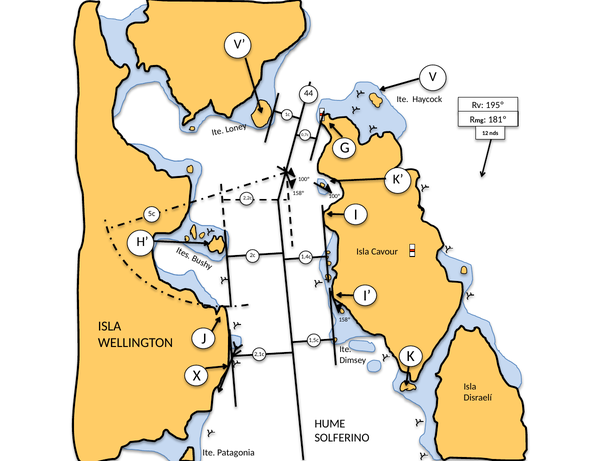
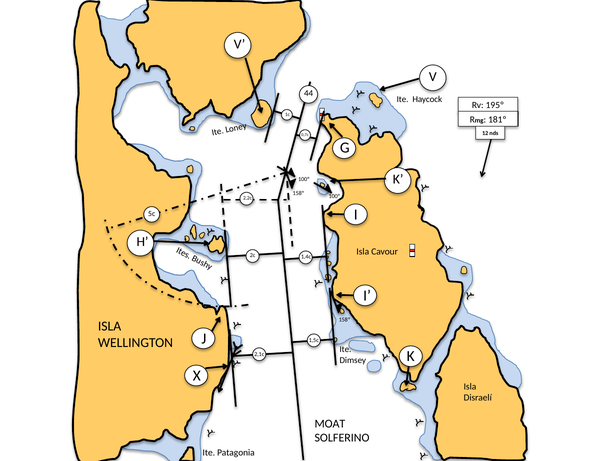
HUME: HUME -> MOAT
